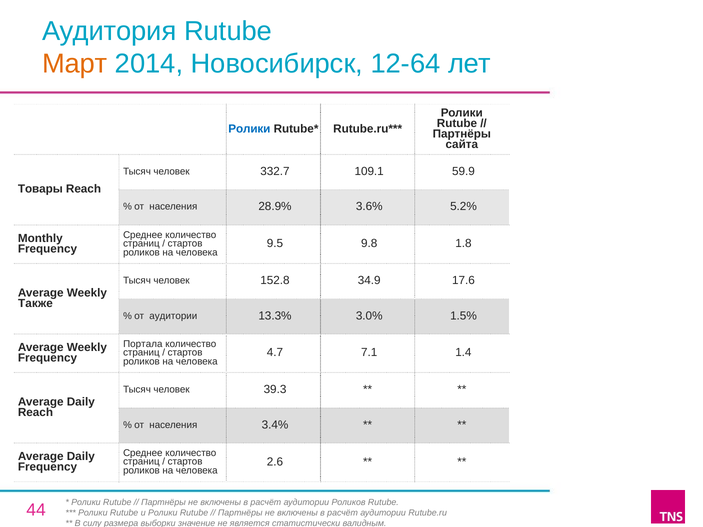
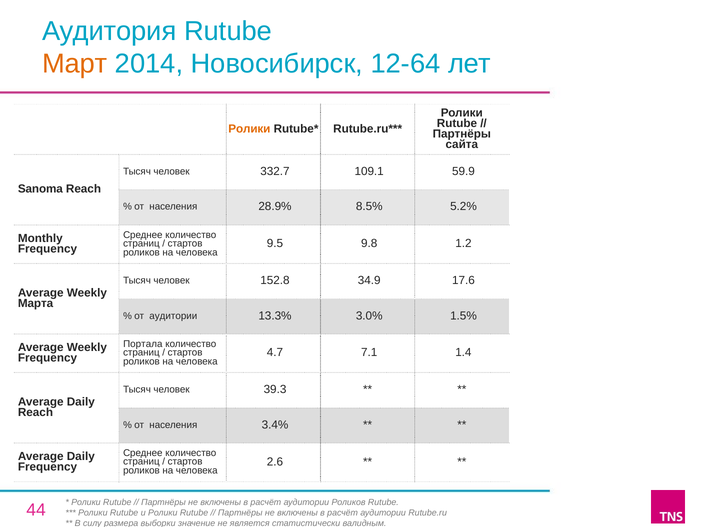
Ролики at (249, 129) colour: blue -> orange
Товары: Товары -> Sanoma
3.6%: 3.6% -> 8.5%
1.8: 1.8 -> 1.2
Также: Также -> Марта
